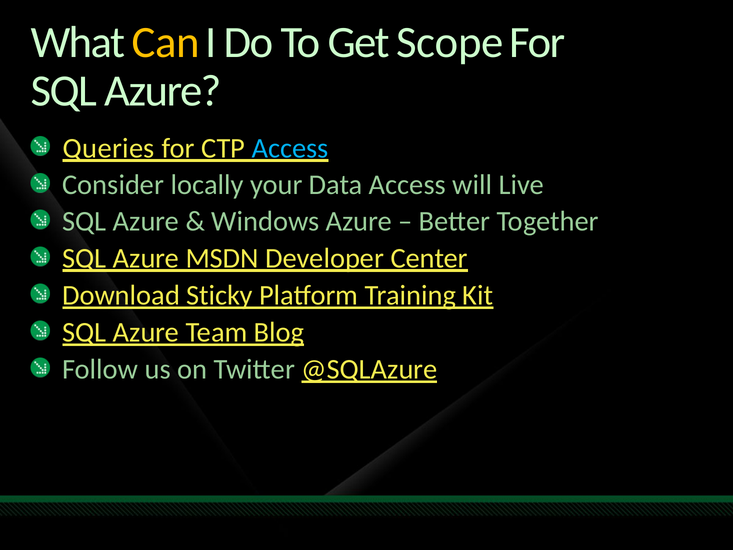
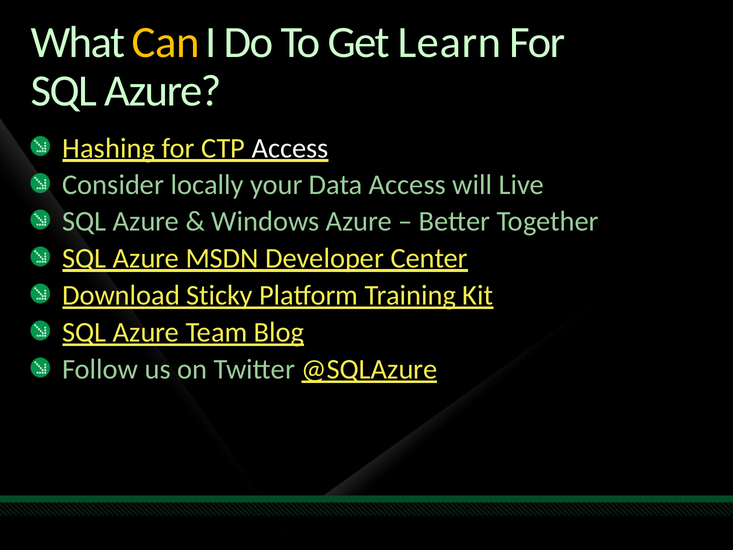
Scope: Scope -> Learn
Queries: Queries -> Hashing
Access at (290, 148) colour: light blue -> white
